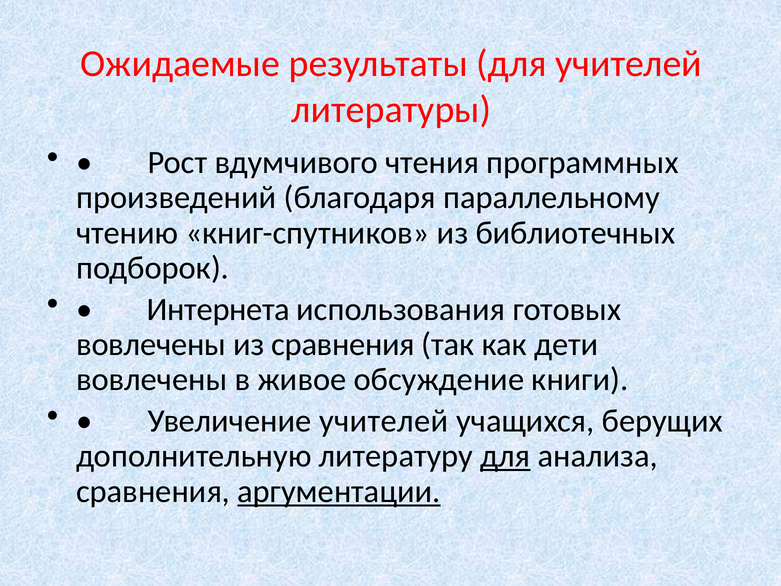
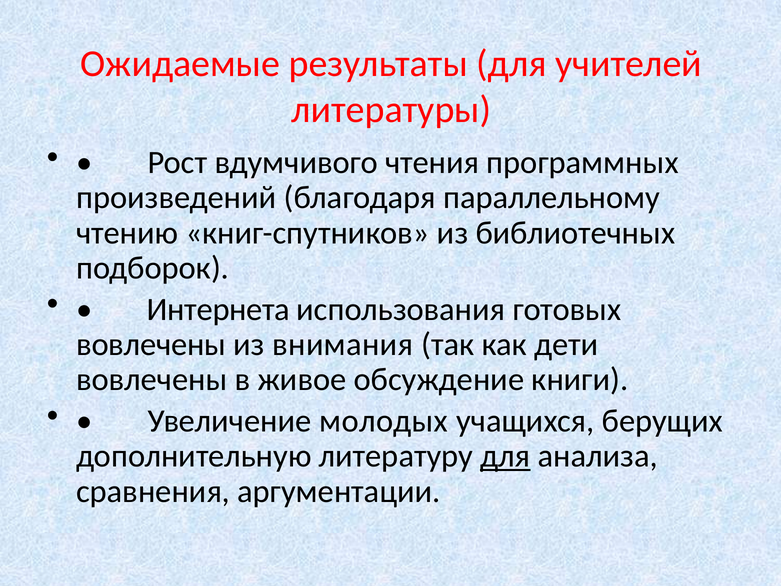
из сравнения: сравнения -> внимания
Увеличение учителей: учителей -> молодых
аргументации underline: present -> none
